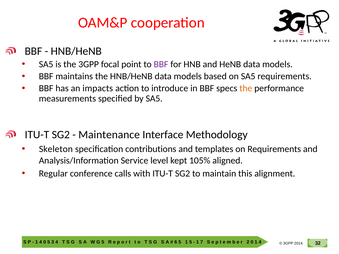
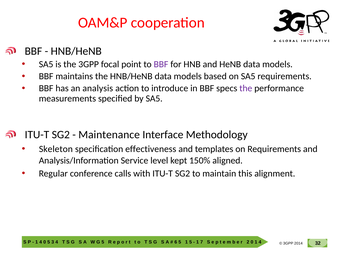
impacts: impacts -> analysis
the at (246, 88) colour: orange -> purple
contributions: contributions -> effectiveness
105%: 105% -> 150%
